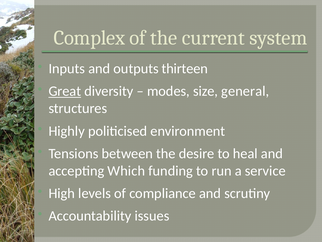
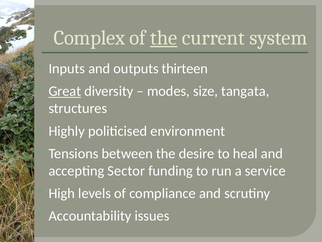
the at (164, 38) underline: none -> present
general: general -> tangata
Which: Which -> Sector
